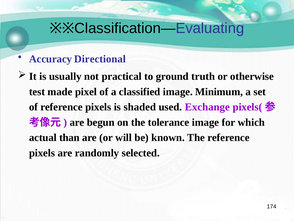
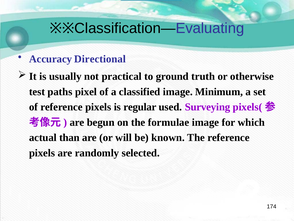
made: made -> paths
shaded: shaded -> regular
Exchange: Exchange -> Surveying
tolerance: tolerance -> formulae
